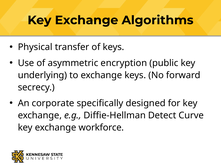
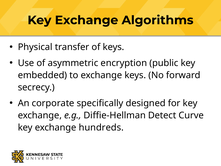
underlying: underlying -> embedded
workforce: workforce -> hundreds
